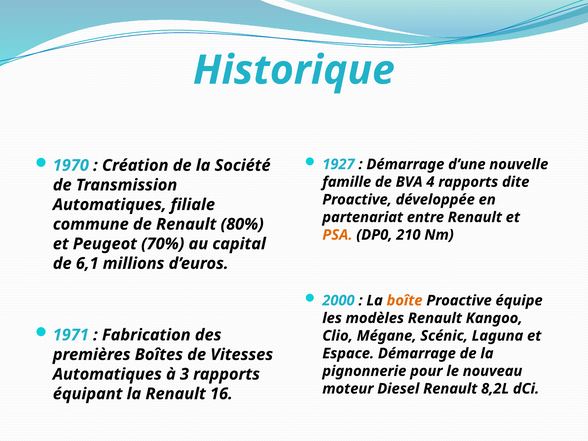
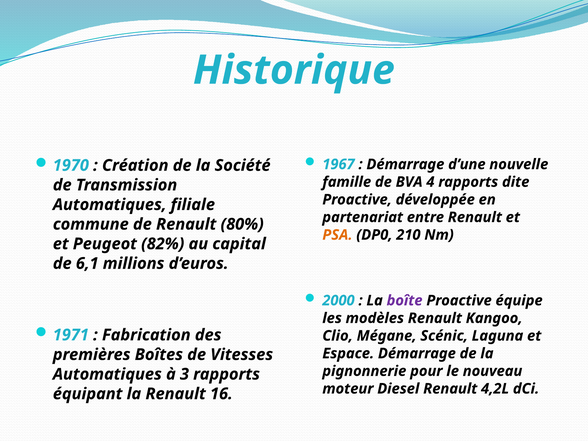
1927: 1927 -> 1967
70%: 70% -> 82%
boîte colour: orange -> purple
8,2L: 8,2L -> 4,2L
